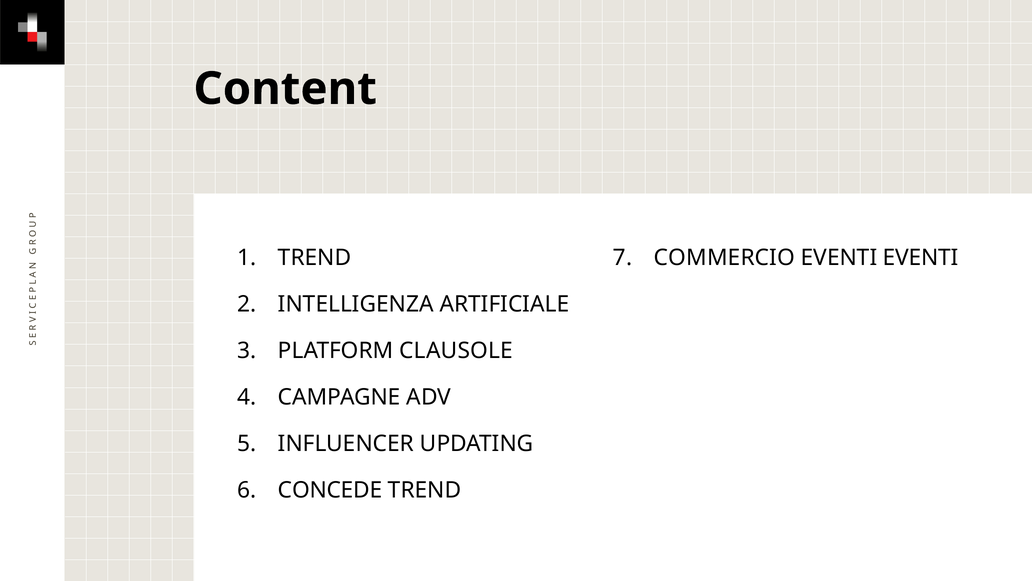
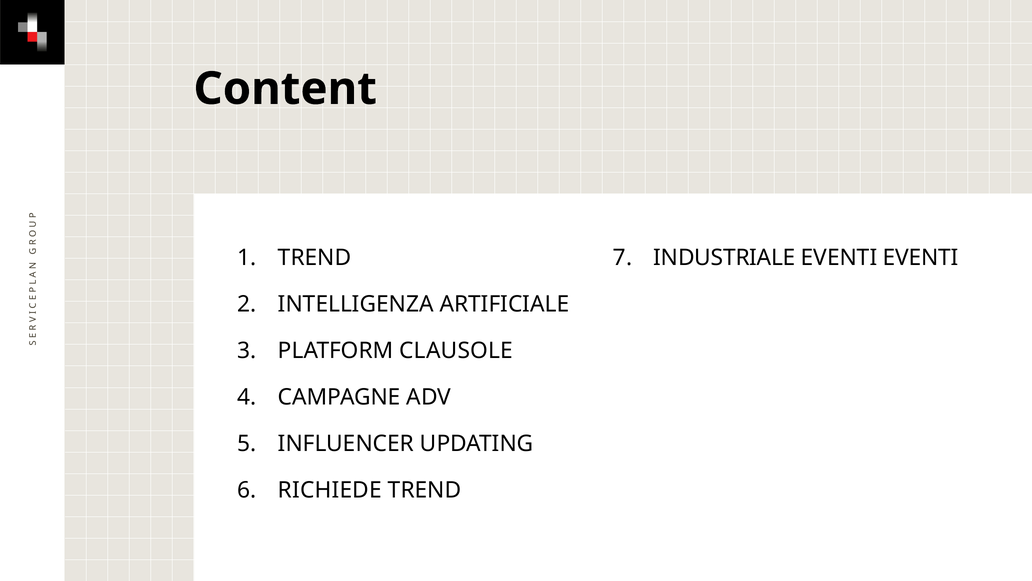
COMMERCIO: COMMERCIO -> INDUSTRIALE
CONCEDE: CONCEDE -> RICHIEDE
